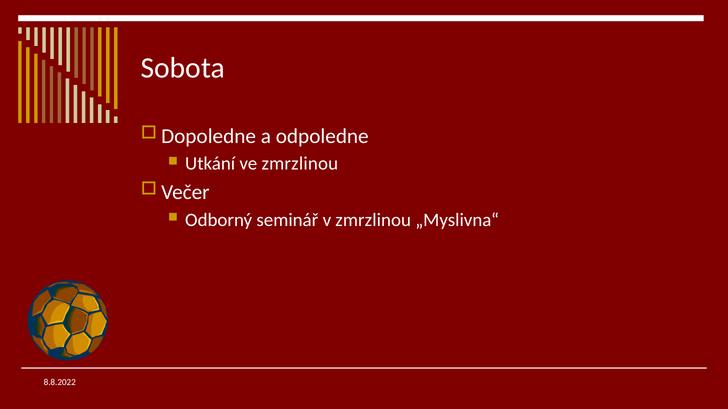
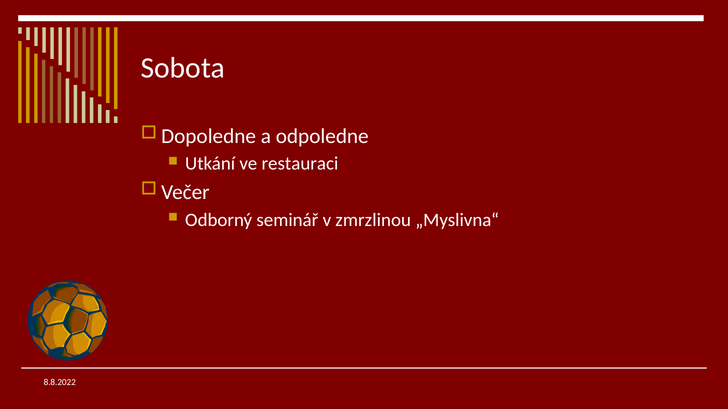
ve zmrzlinou: zmrzlinou -> restauraci
